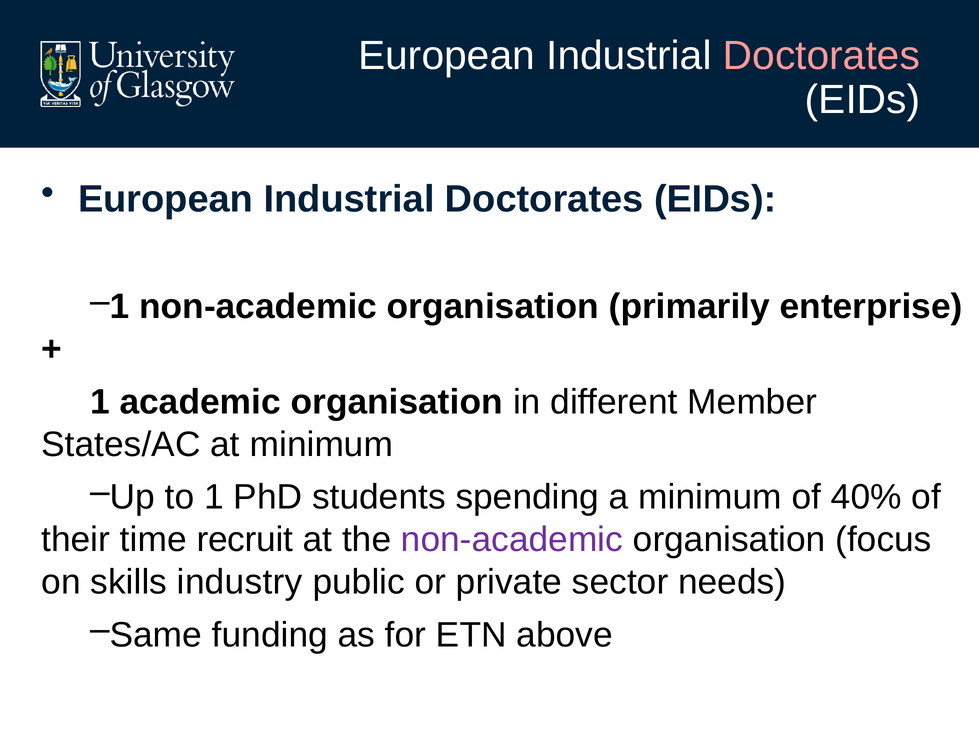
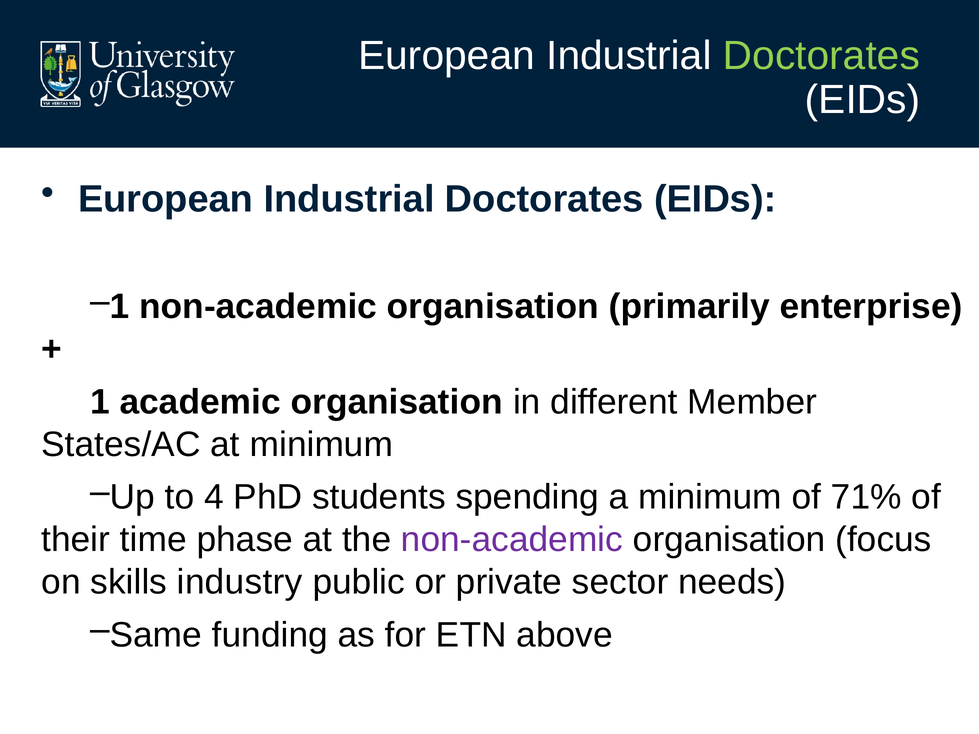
Doctorates at (821, 56) colour: pink -> light green
to 1: 1 -> 4
40%: 40% -> 71%
recruit: recruit -> phase
